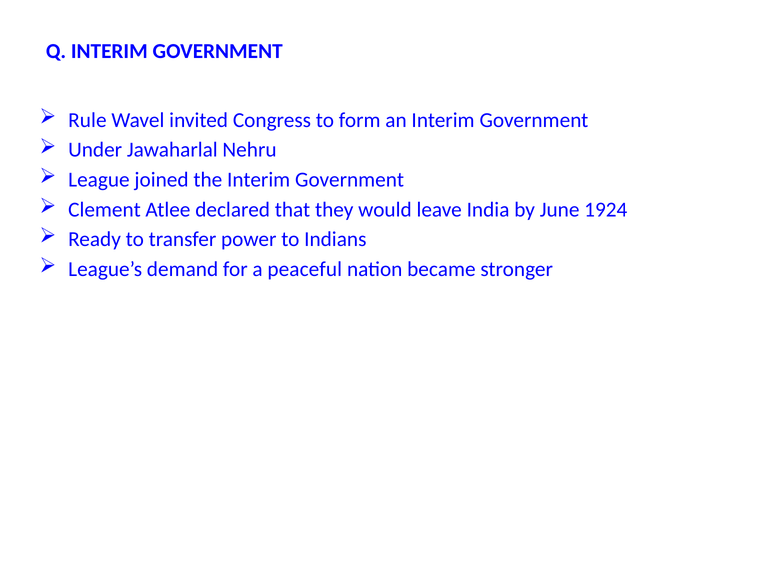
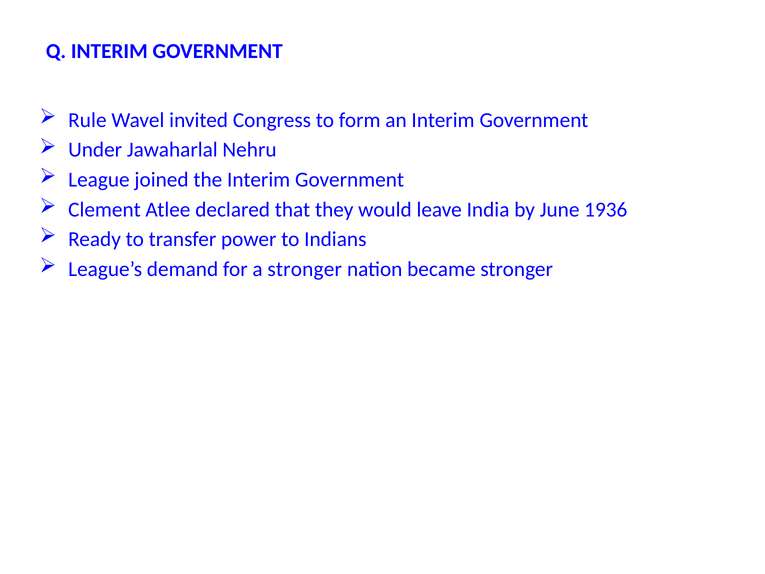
1924: 1924 -> 1936
a peaceful: peaceful -> stronger
